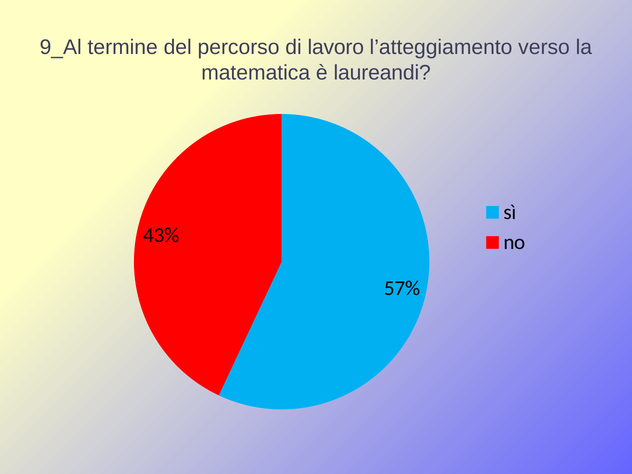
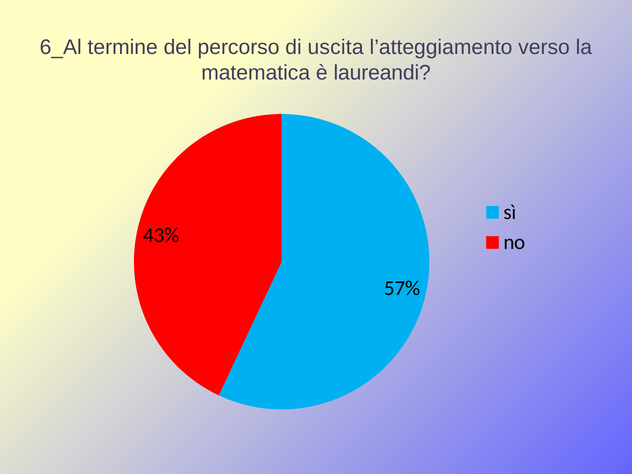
9_Al: 9_Al -> 6_Al
lavoro: lavoro -> uscita
